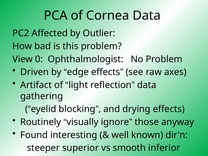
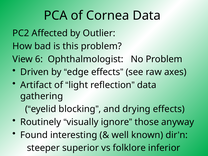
0: 0 -> 6
smooth: smooth -> folklore
